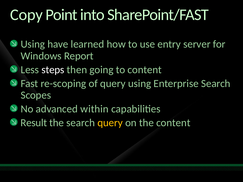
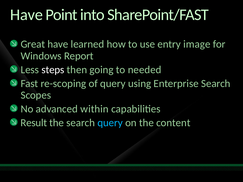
Copy at (27, 15): Copy -> Have
Using at (33, 44): Using -> Great
server: server -> image
to content: content -> needed
query at (110, 123) colour: yellow -> light blue
